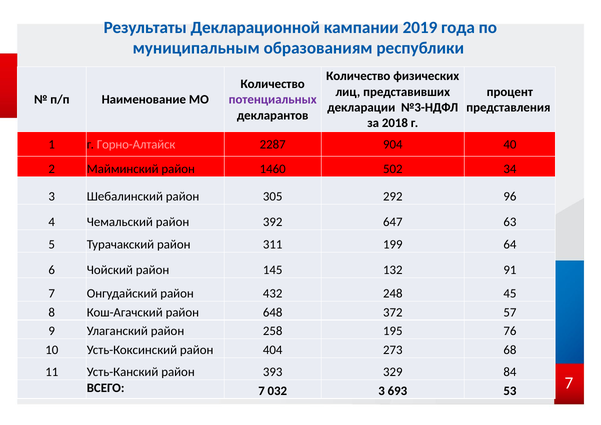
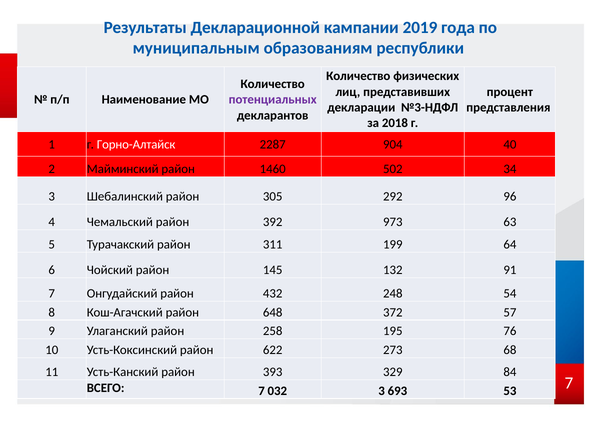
Горно-Алтайск colour: pink -> white
647: 647 -> 973
45: 45 -> 54
404: 404 -> 622
